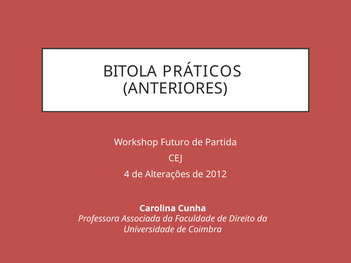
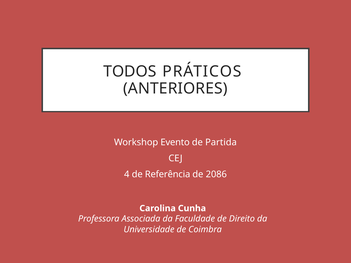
BITOLA: BITOLA -> TODOS
Futuro: Futuro -> Evento
Alterações: Alterações -> Referência
2012: 2012 -> 2086
